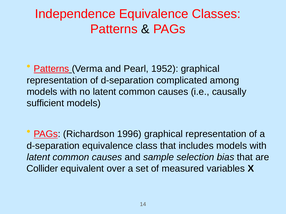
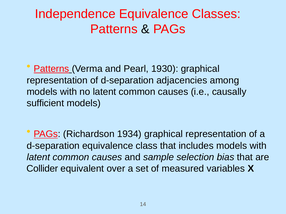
1952: 1952 -> 1930
complicated: complicated -> adjacencies
1996: 1996 -> 1934
